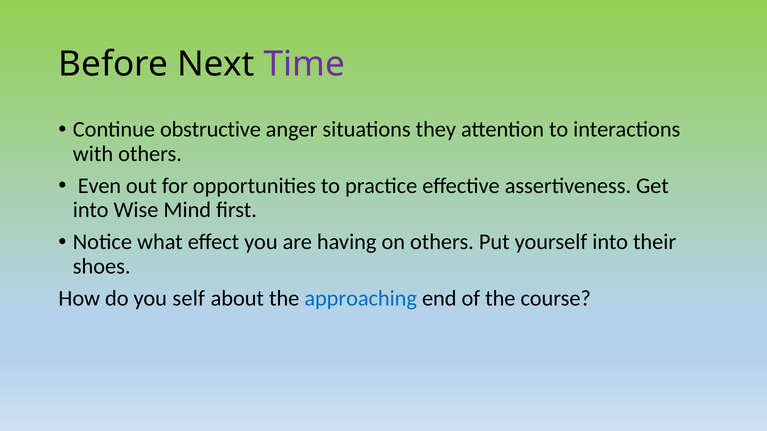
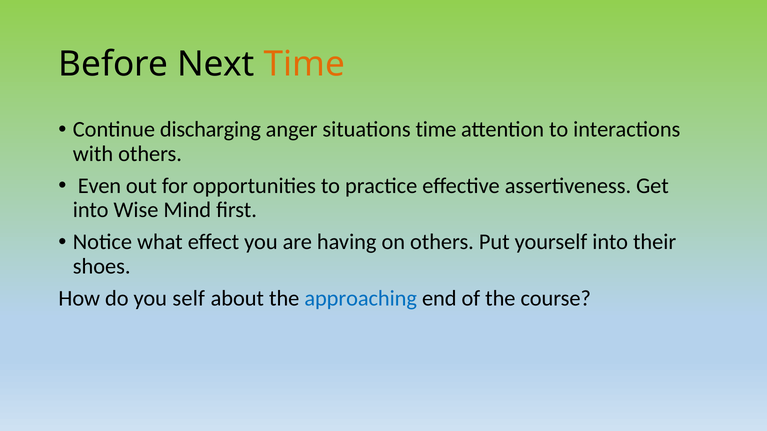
Time at (304, 64) colour: purple -> orange
obstructive: obstructive -> discharging
situations they: they -> time
